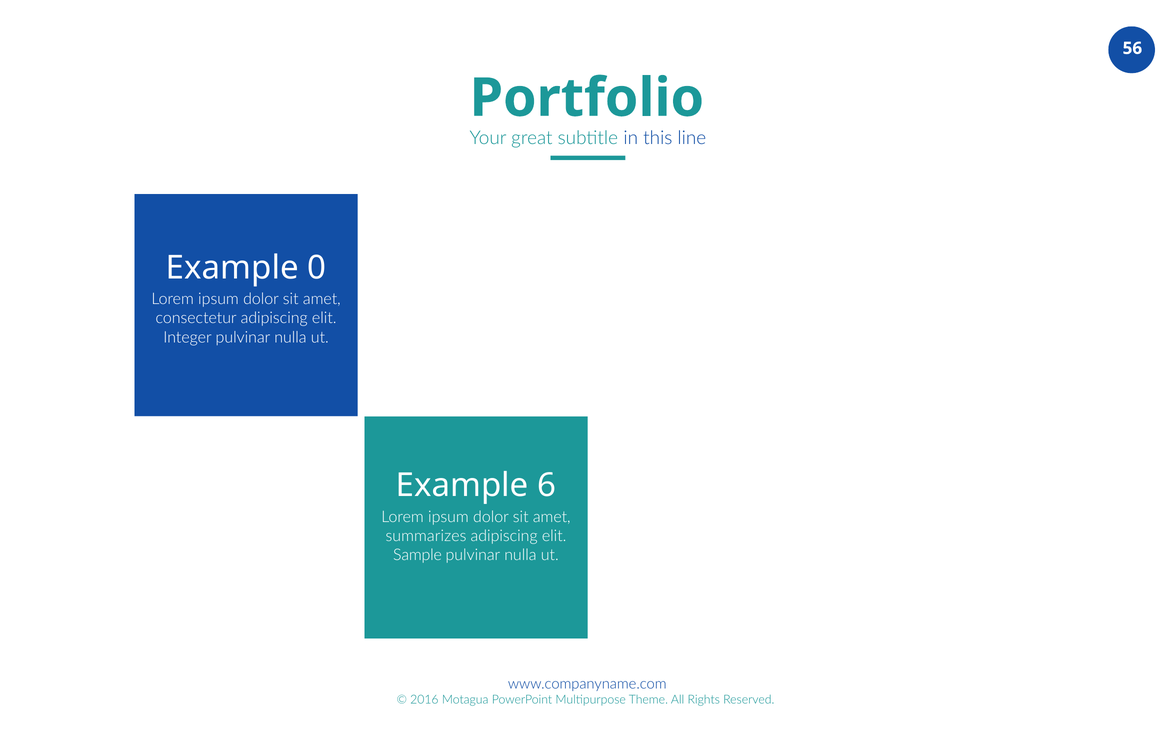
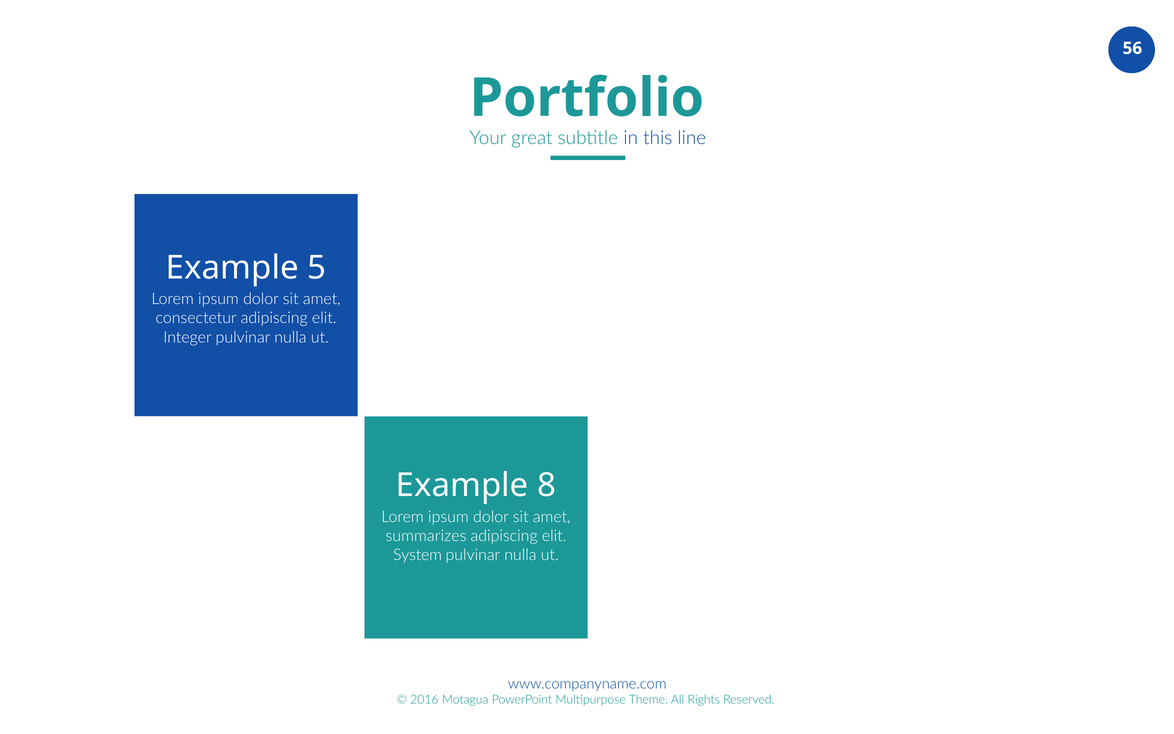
0: 0 -> 5
6: 6 -> 8
Sample: Sample -> System
